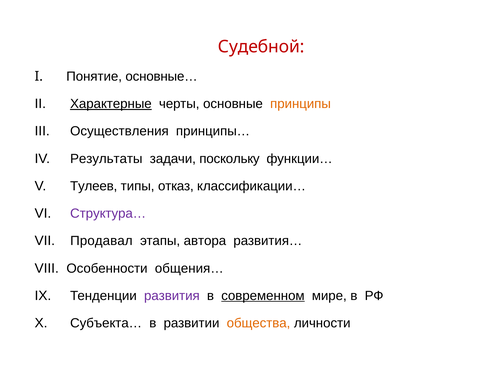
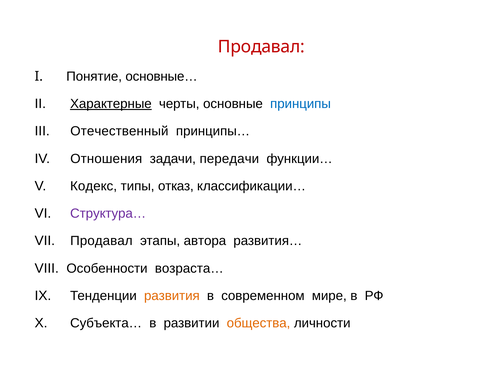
Судебной at (261, 47): Судебной -> Продавал
принципы colour: orange -> blue
Осуществления: Осуществления -> Отечественный
Результаты: Результаты -> Отношения
поскольку: поскольку -> передачи
Тулеев: Тулеев -> Кодекс
общения…: общения… -> возраста…
развития colour: purple -> orange
современном underline: present -> none
